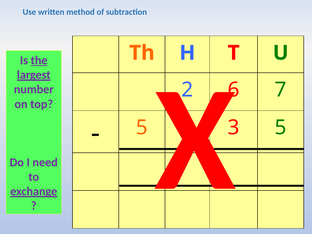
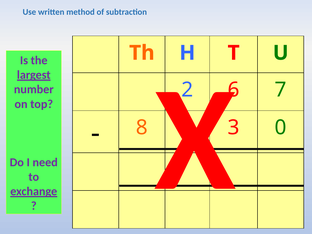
the underline: present -> none
5 at (142, 128): 5 -> 8
5 at (281, 128): 5 -> 0
